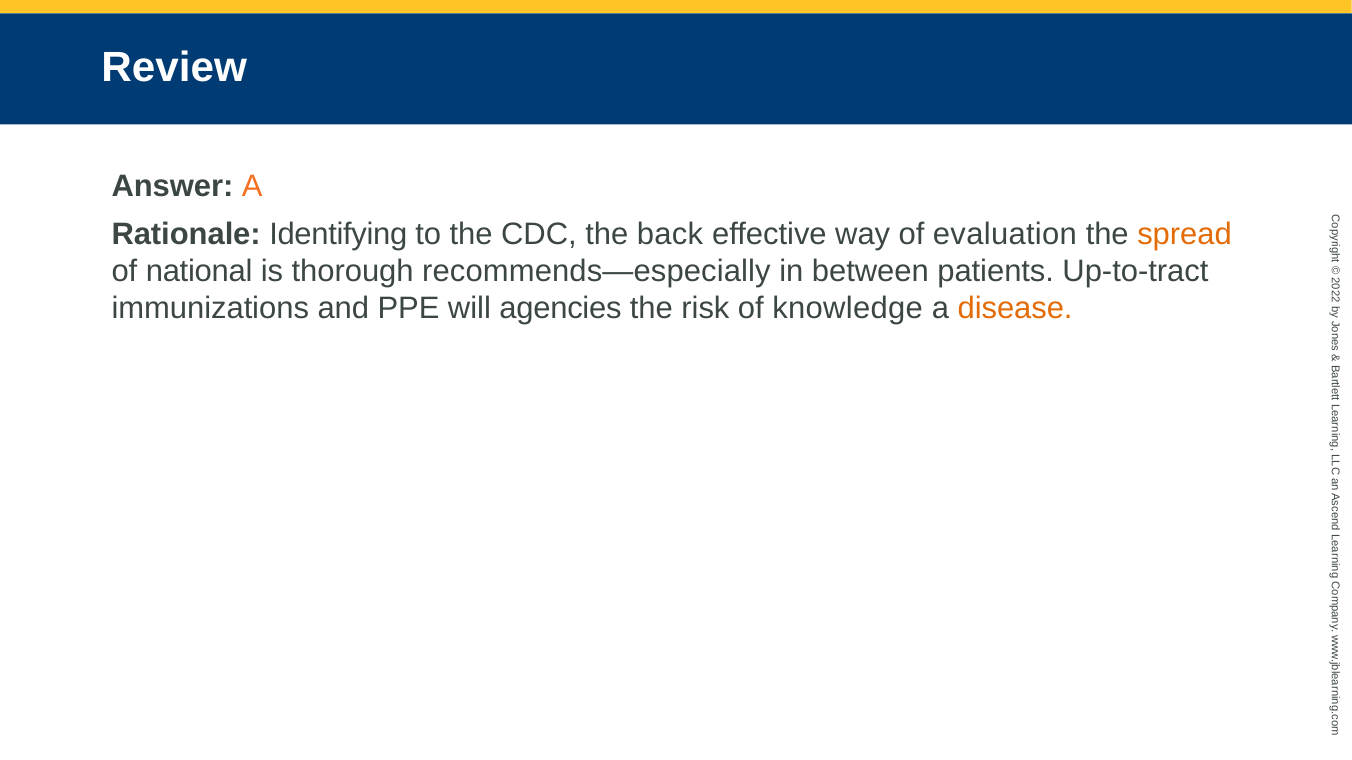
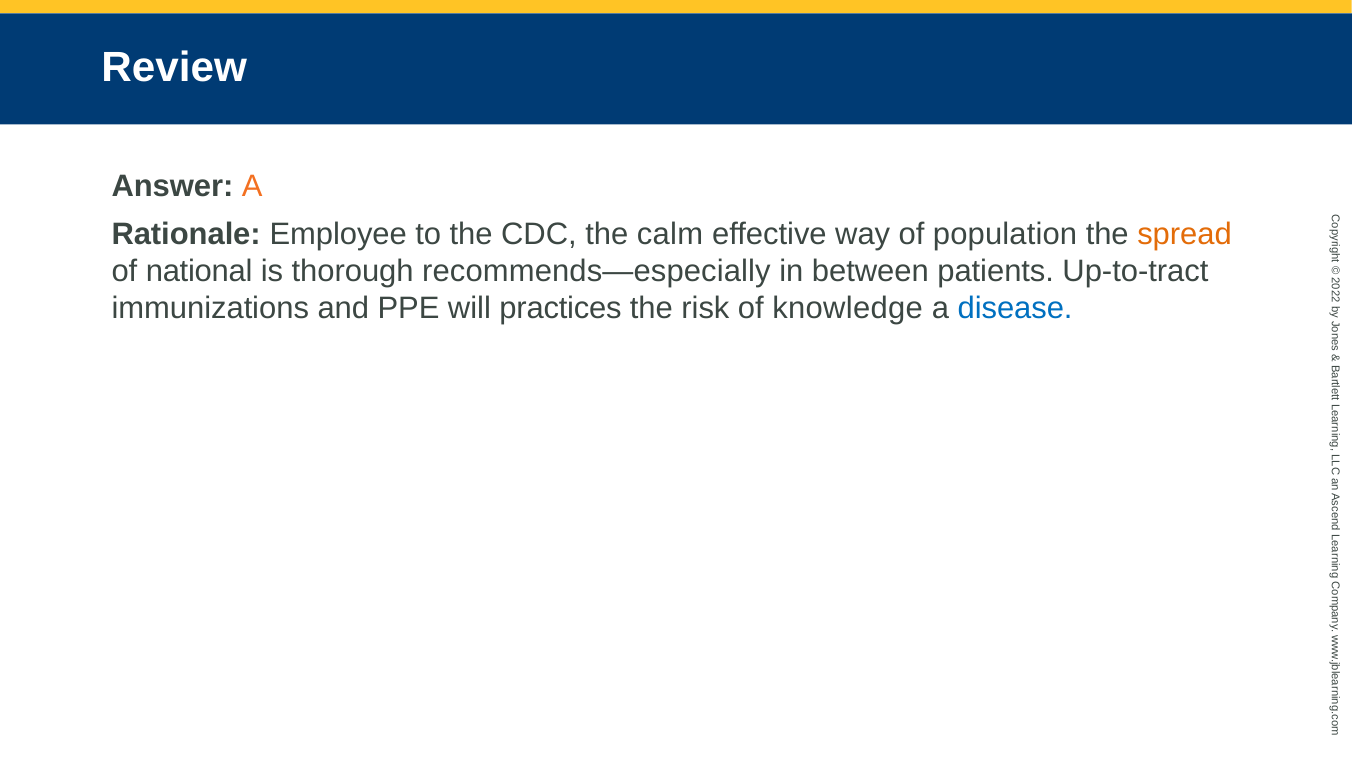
Identifying: Identifying -> Employee
back: back -> calm
evaluation: evaluation -> population
agencies: agencies -> practices
disease colour: orange -> blue
